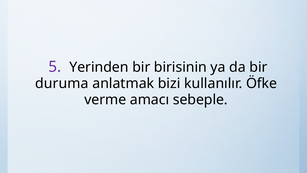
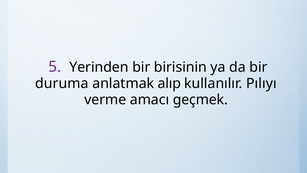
bizi: bizi -> alıp
Öfke: Öfke -> Pılıyı
sebeple: sebeple -> geçmek
